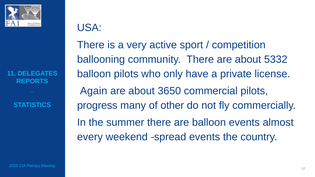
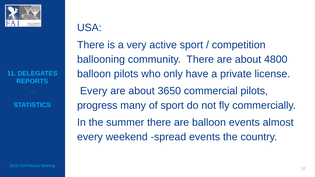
5332: 5332 -> 4800
Again at (94, 91): Again -> Every
of other: other -> sport
